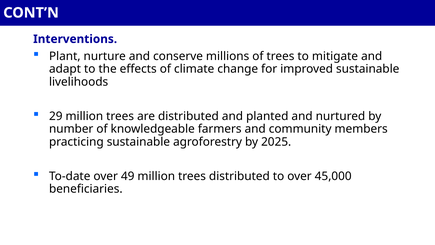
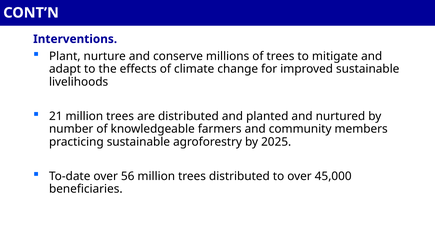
29: 29 -> 21
49: 49 -> 56
